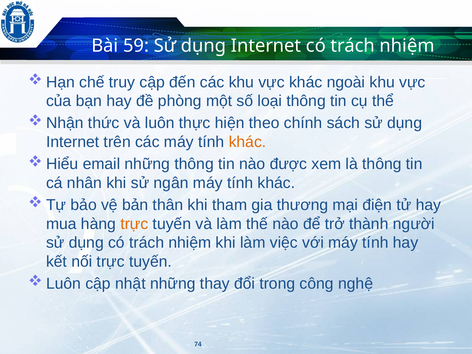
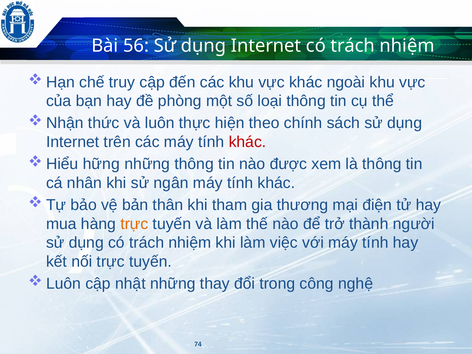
59: 59 -> 56
khác at (247, 142) colour: orange -> red
email: email -> hững
